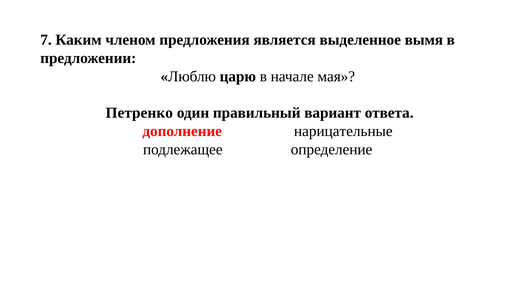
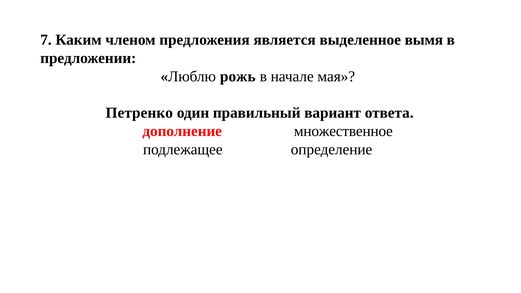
царю: царю -> рожь
нарицательные: нарицательные -> множественное
